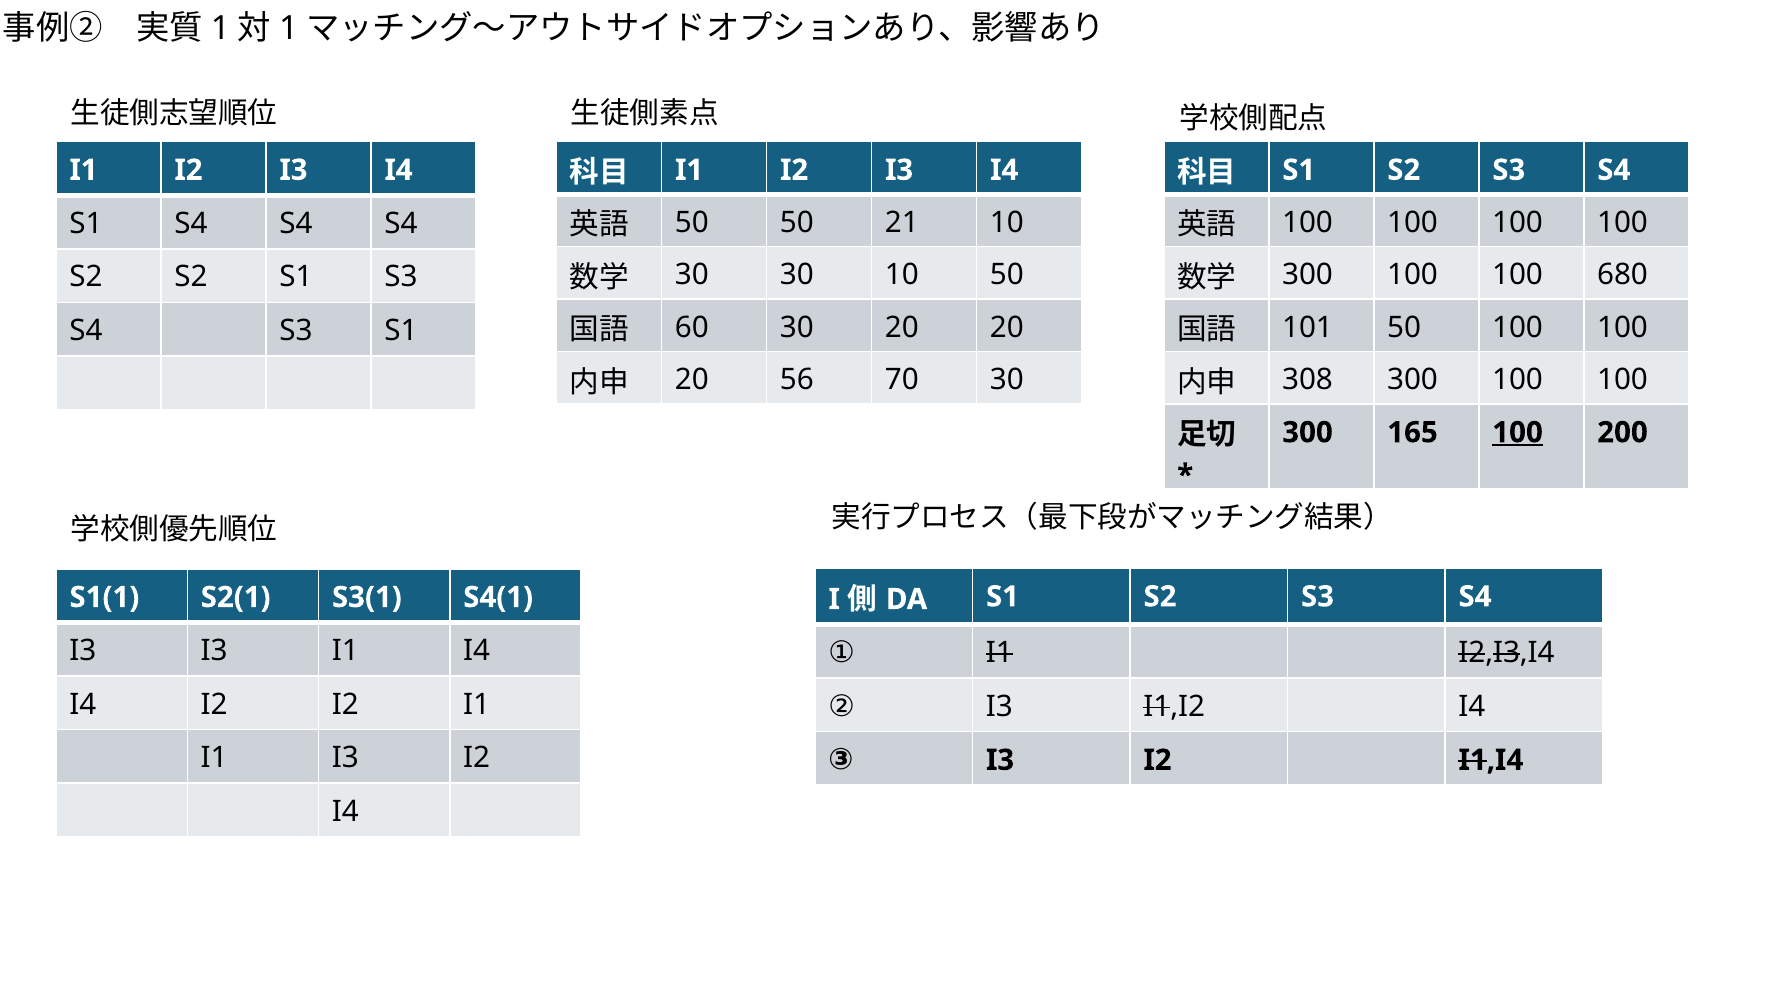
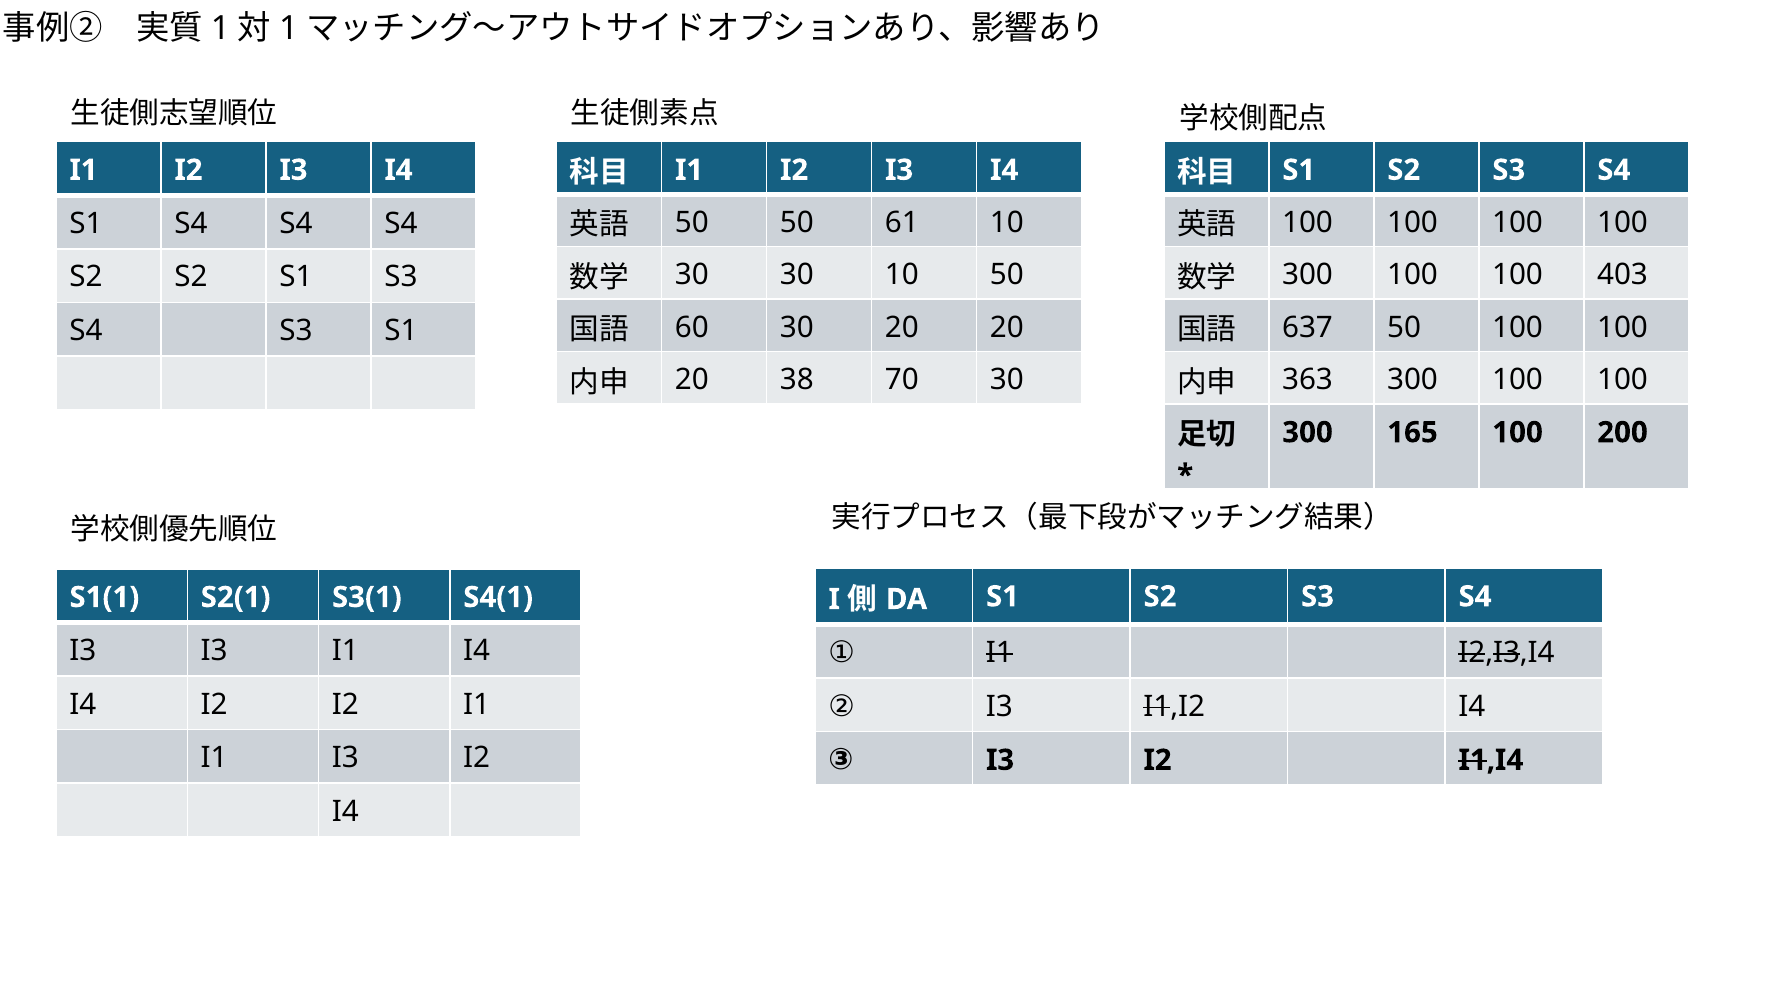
21: 21 -> 61
680: 680 -> 403
101: 101 -> 637
56: 56 -> 38
308: 308 -> 363
100 at (1518, 433) underline: present -> none
